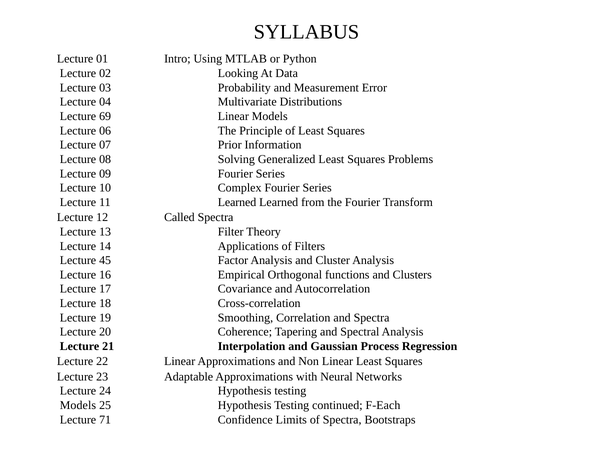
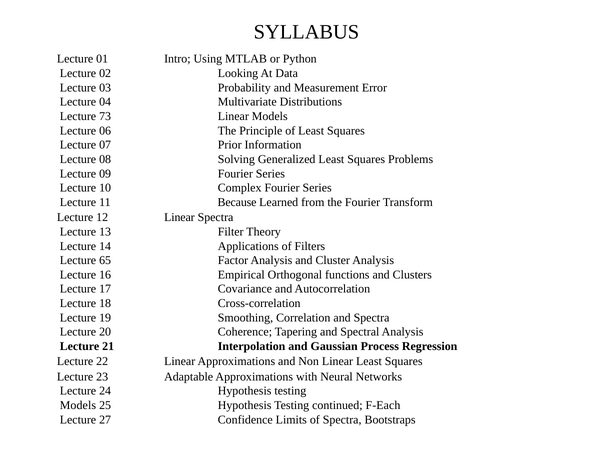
69: 69 -> 73
11 Learned: Learned -> Because
12 Called: Called -> Linear
45: 45 -> 65
71: 71 -> 27
